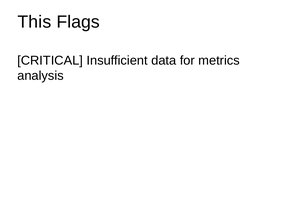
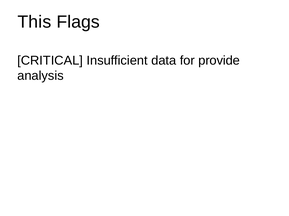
metrics: metrics -> provide
